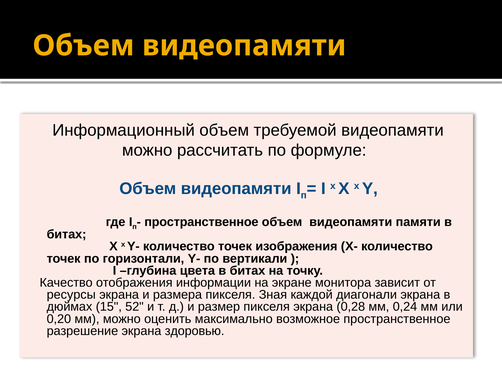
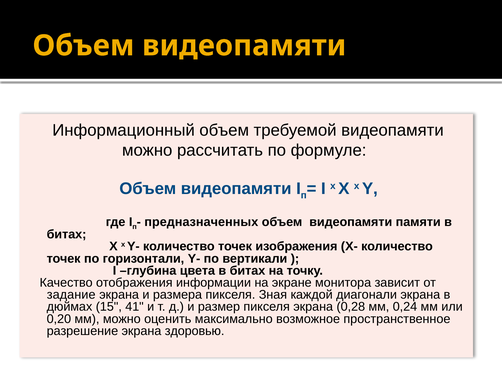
пространственное at (201, 222): пространственное -> предназначенных
ресурсы: ресурсы -> задание
52: 52 -> 41
